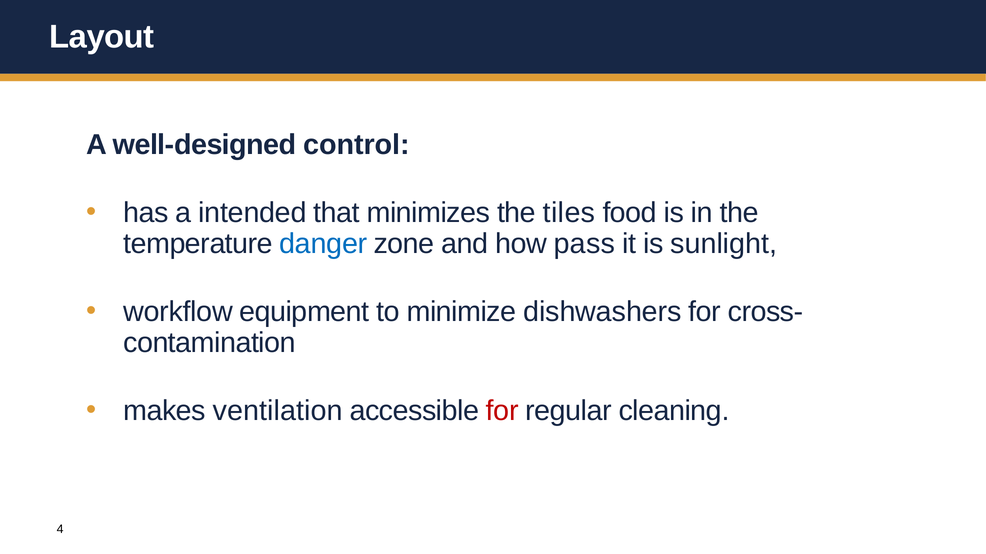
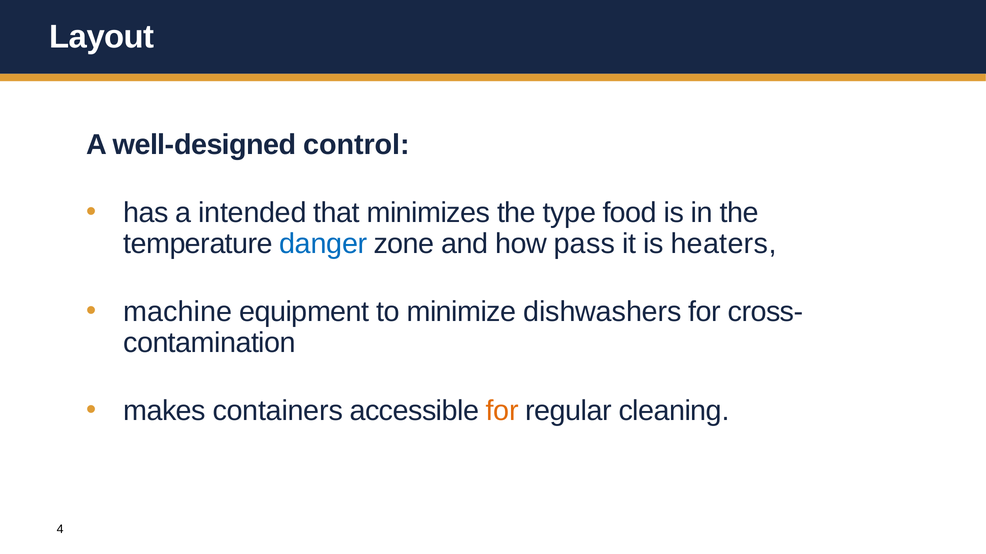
tiles: tiles -> type
sunlight: sunlight -> heaters
workflow: workflow -> machine
ventilation: ventilation -> containers
for at (502, 411) colour: red -> orange
